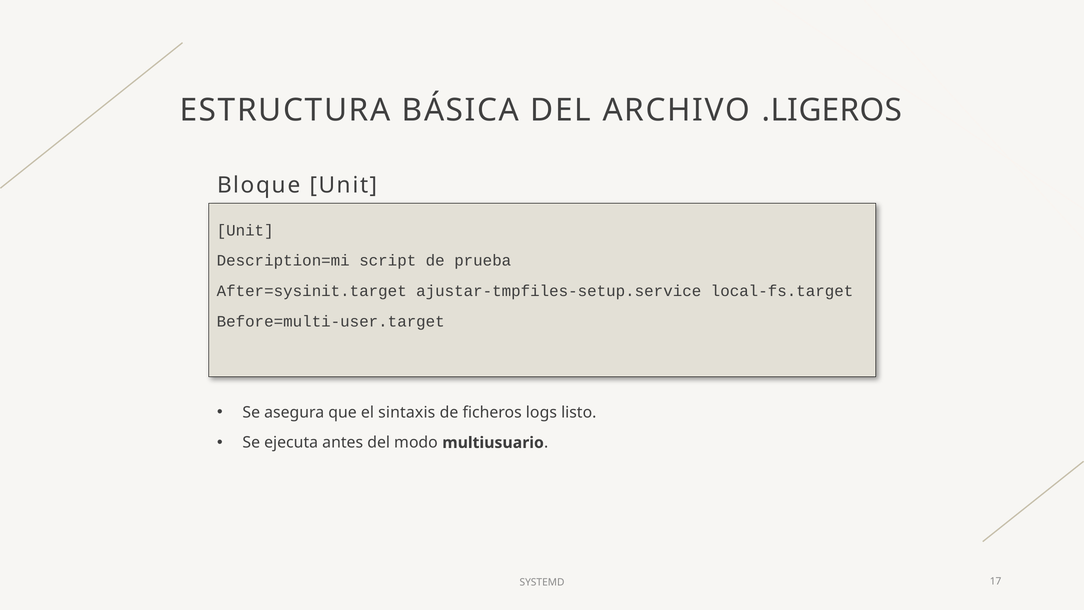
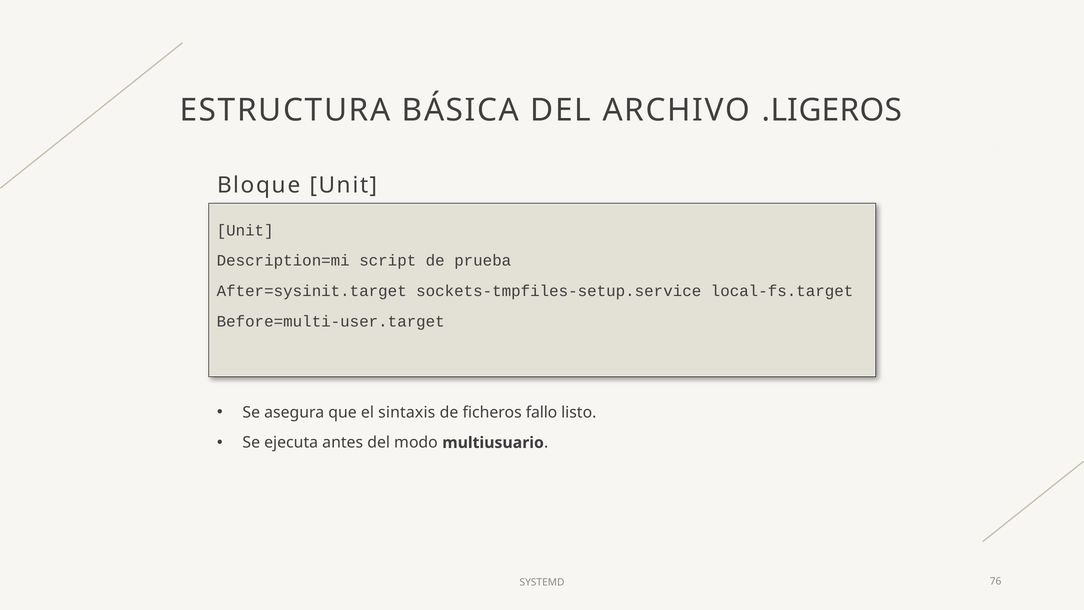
ajustar-tmpfiles-setup.service: ajustar-tmpfiles-setup.service -> sockets-tmpfiles-setup.service
logs: logs -> fallo
17: 17 -> 76
